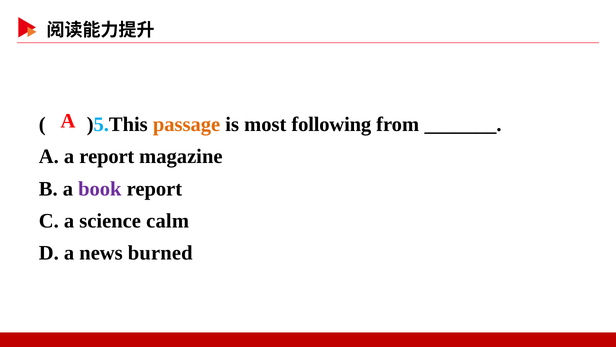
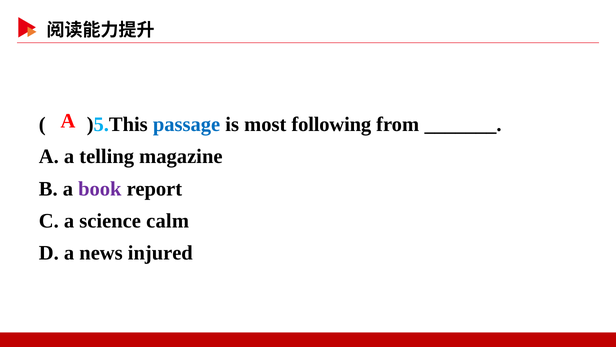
passage colour: orange -> blue
a report: report -> telling
burned: burned -> injured
